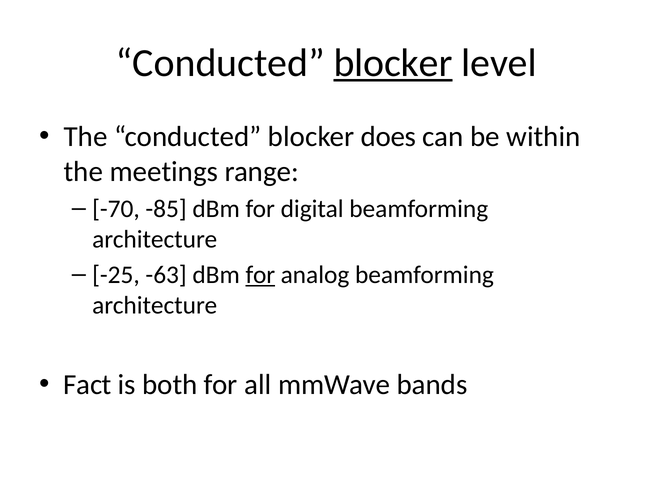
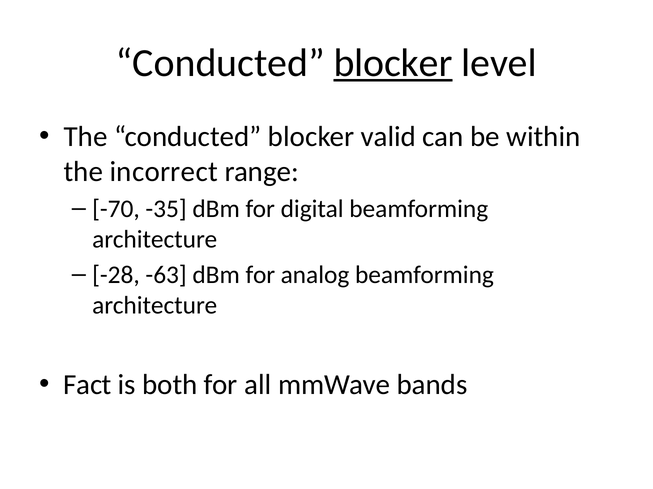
does: does -> valid
meetings: meetings -> incorrect
-85: -85 -> -35
-25: -25 -> -28
for at (260, 275) underline: present -> none
